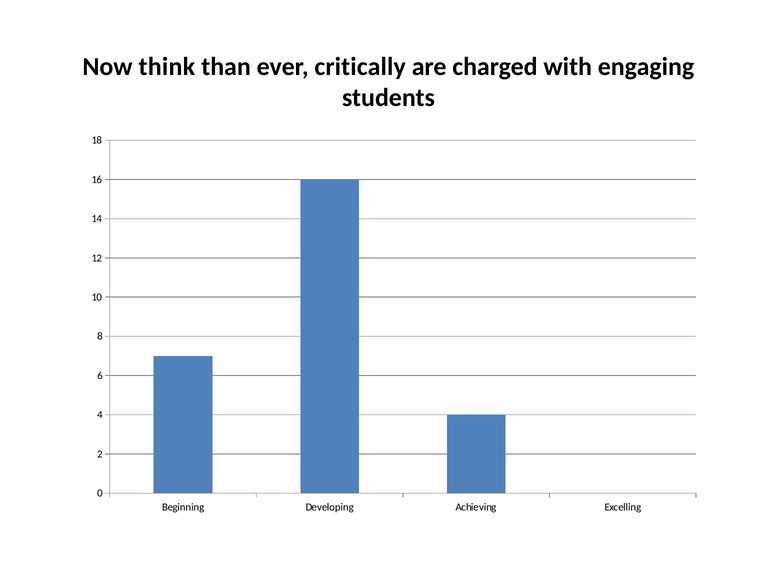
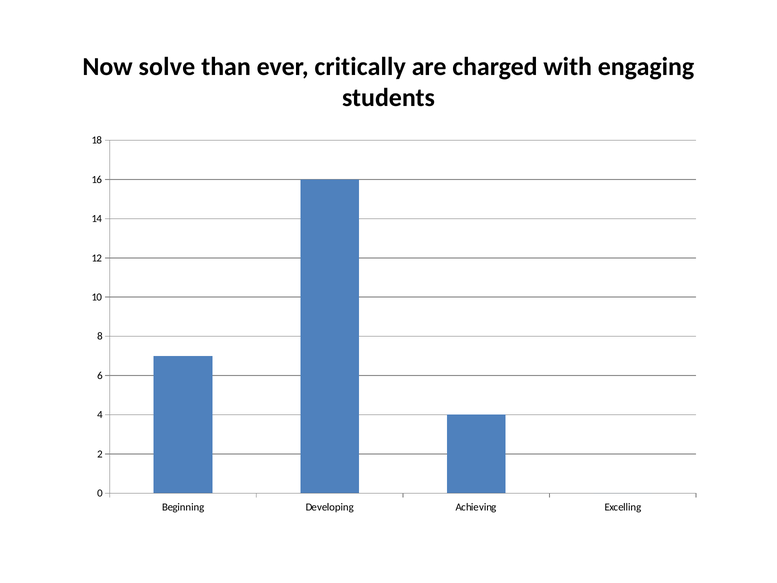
think: think -> solve
